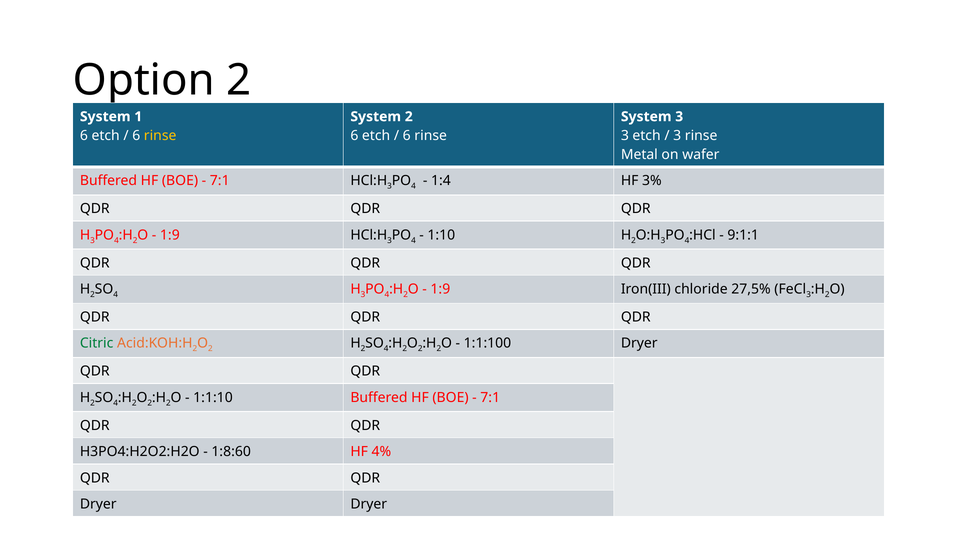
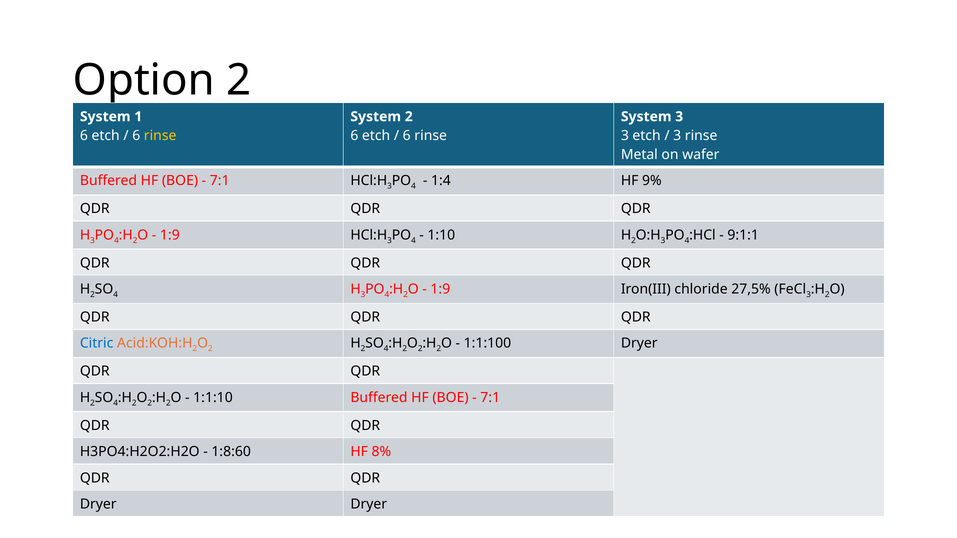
3%: 3% -> 9%
Citric colour: green -> blue
4%: 4% -> 8%
